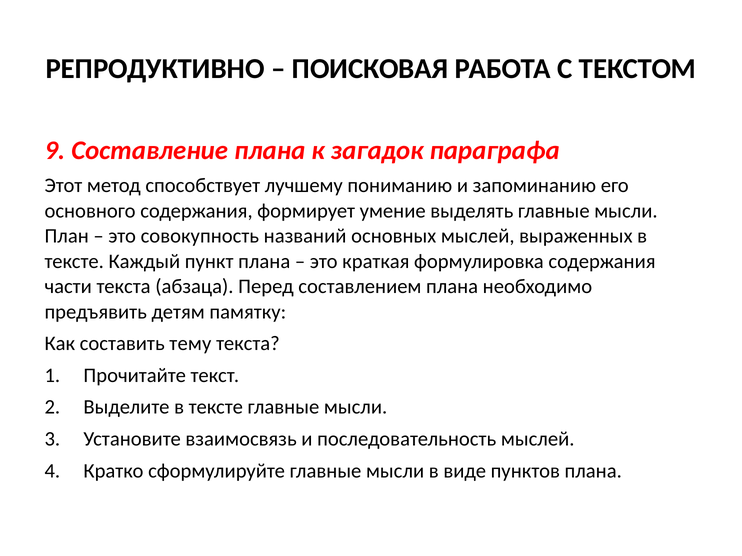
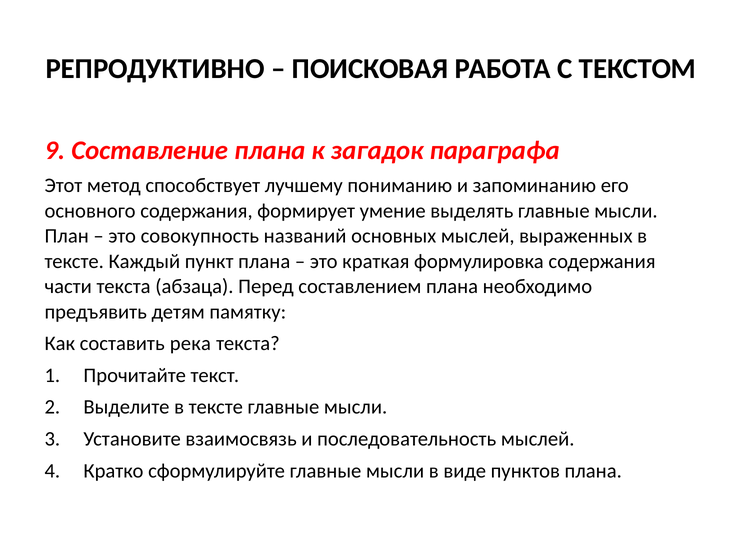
тему: тему -> река
